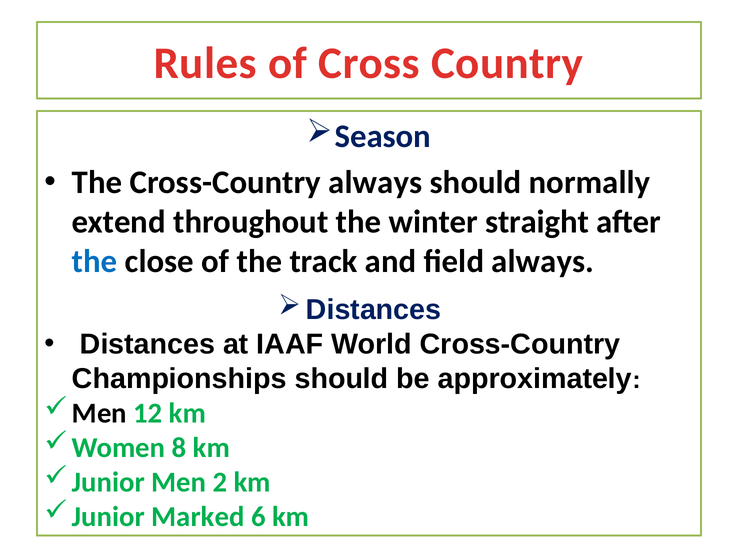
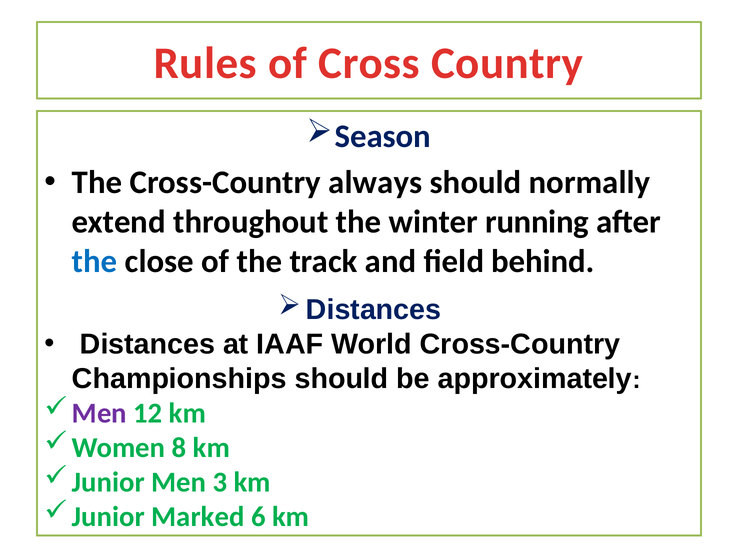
straight: straight -> running
field always: always -> behind
Men at (99, 413) colour: black -> purple
2: 2 -> 3
